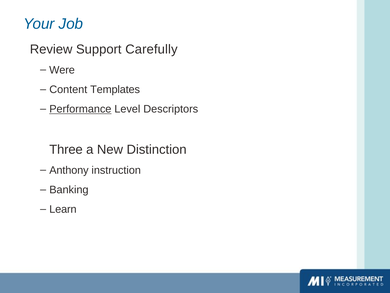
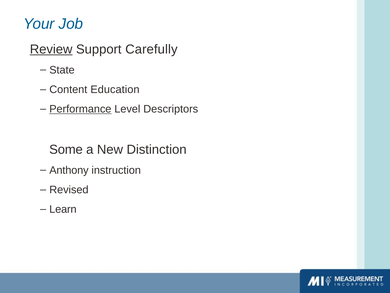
Review underline: none -> present
Were: Were -> State
Templates: Templates -> Education
Three: Three -> Some
Banking: Banking -> Revised
